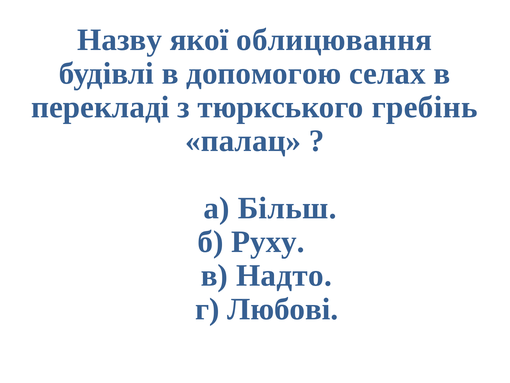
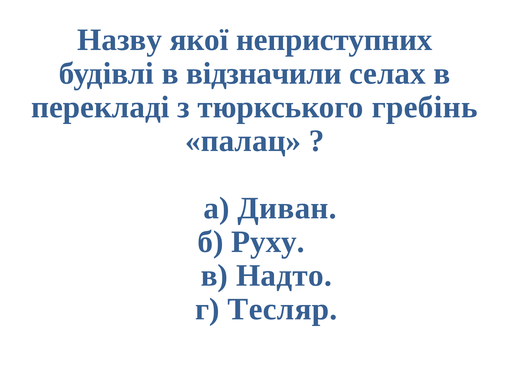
облицювання: облицювання -> неприступних
допомогою: допомогою -> відзначили
Більш: Більш -> Диван
Любові: Любові -> Тесляр
